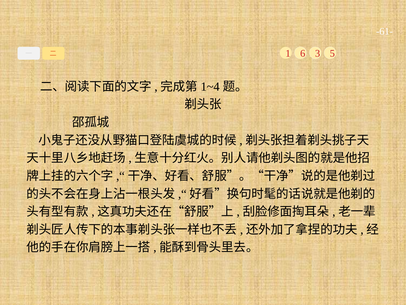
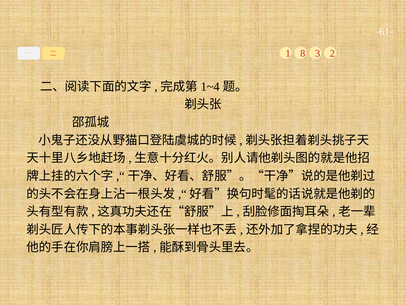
6: 6 -> 8
5: 5 -> 2
